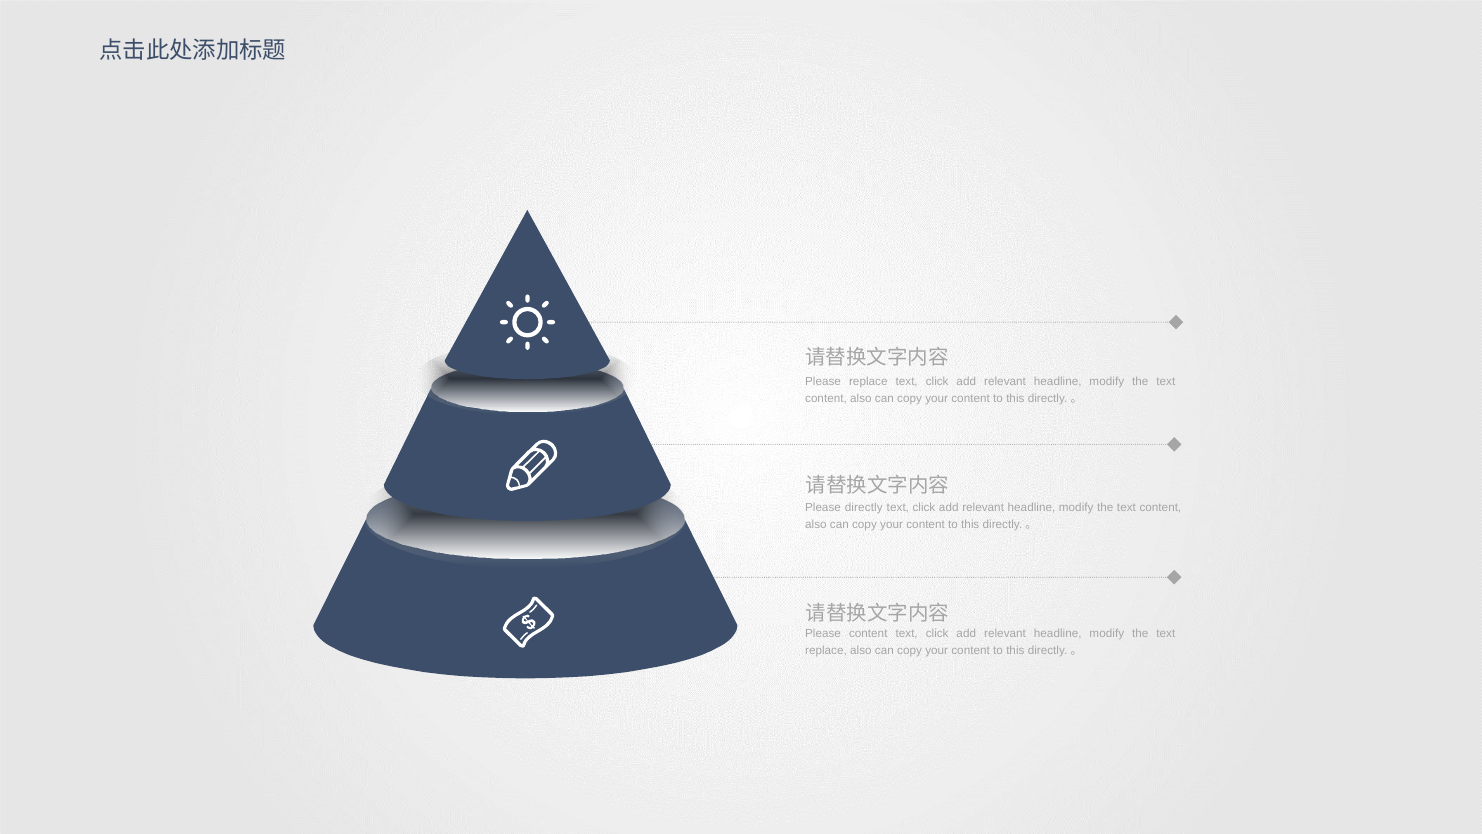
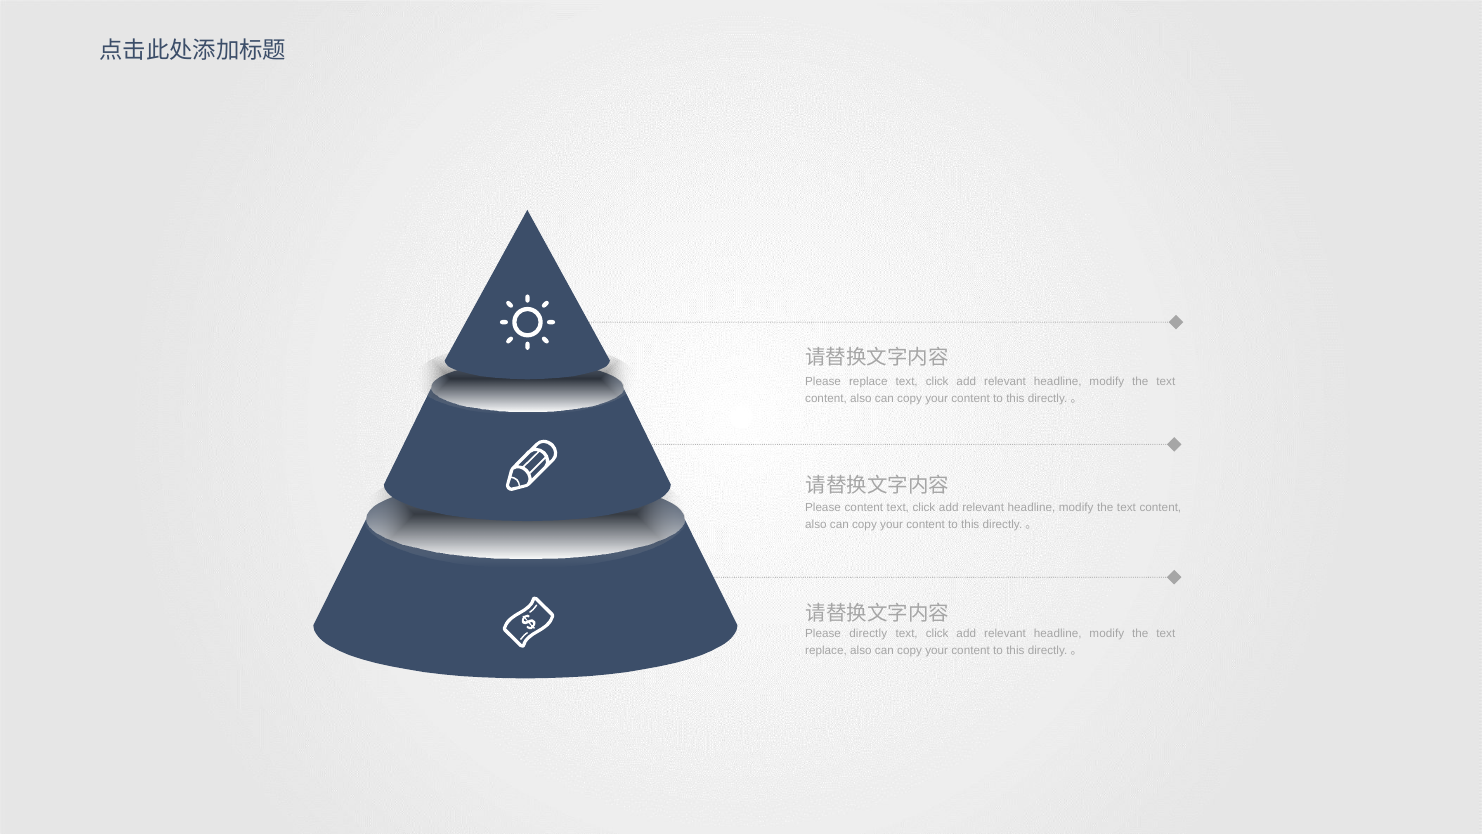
Please directly: directly -> content
Please content: content -> directly
